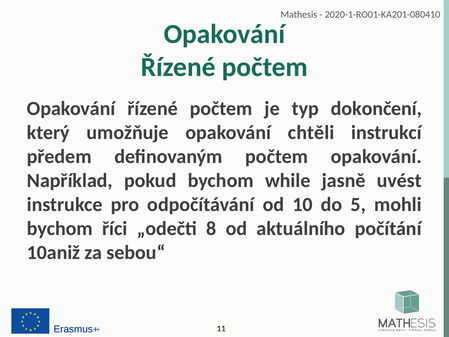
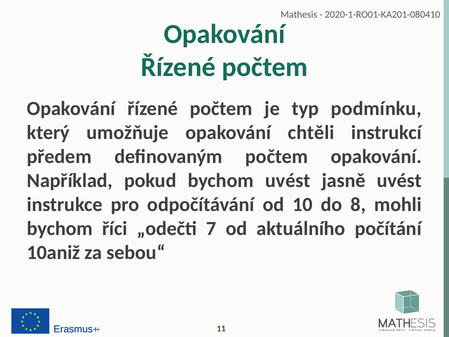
dokončení: dokončení -> podmínku
bychom while: while -> uvést
5: 5 -> 8
8: 8 -> 7
